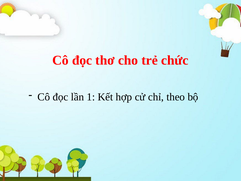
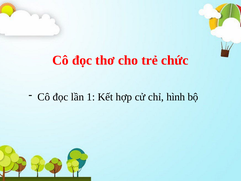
theo: theo -> hình
